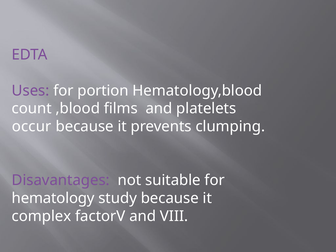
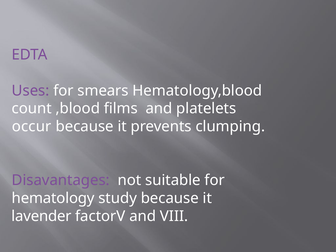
portion: portion -> smears
complex: complex -> lavender
